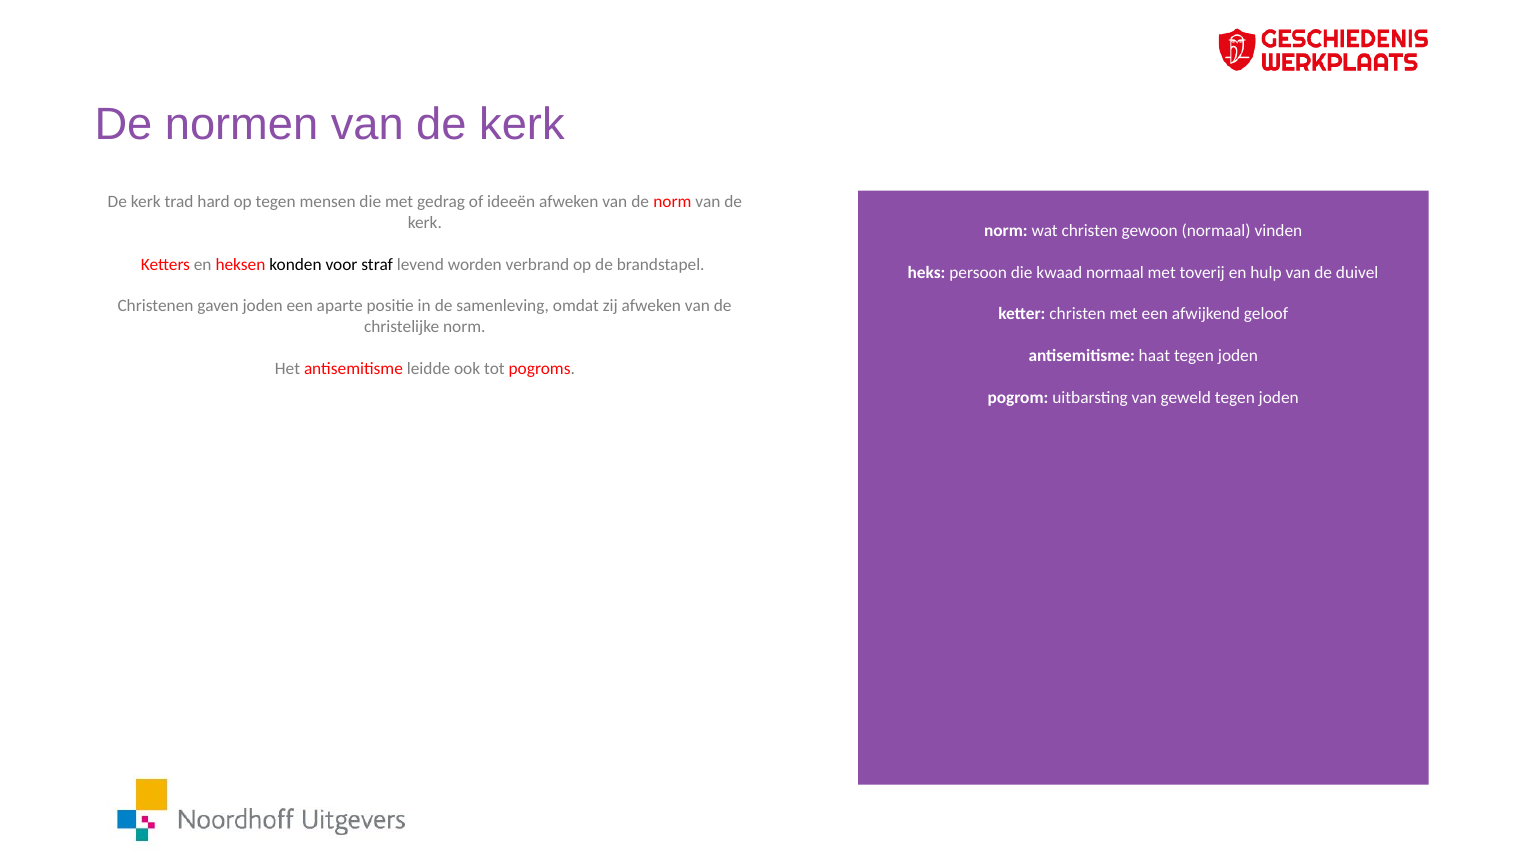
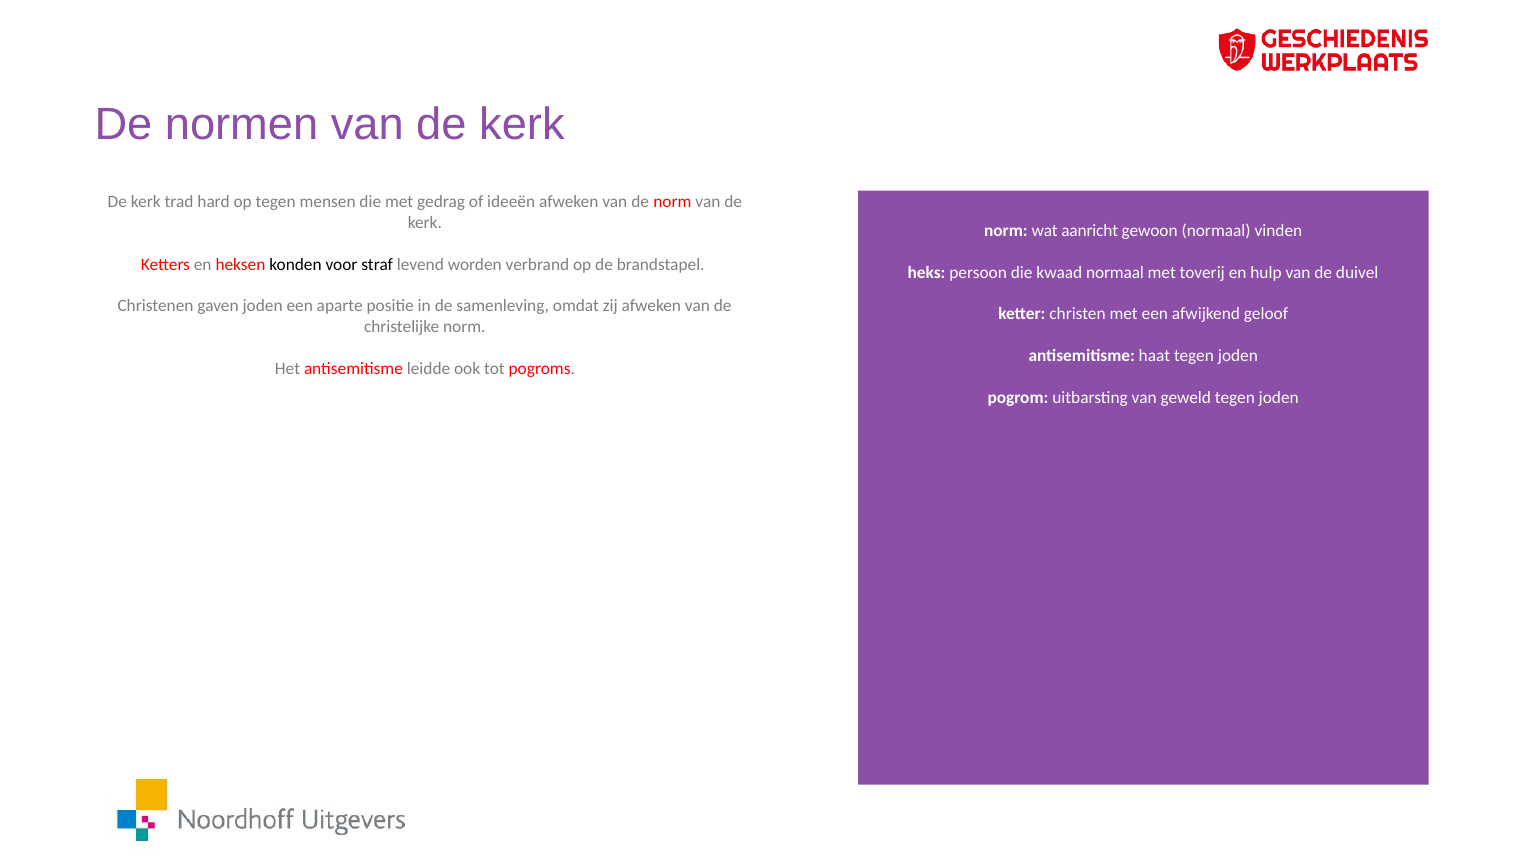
wat christen: christen -> aanricht
